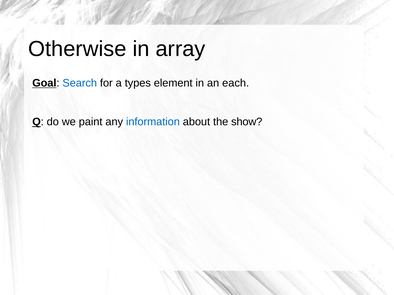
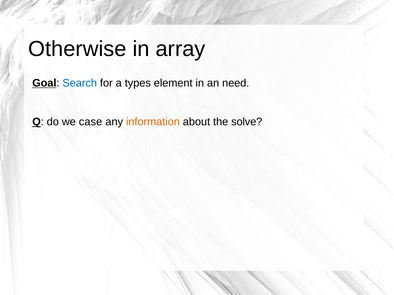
each: each -> need
paint: paint -> case
information colour: blue -> orange
show: show -> solve
